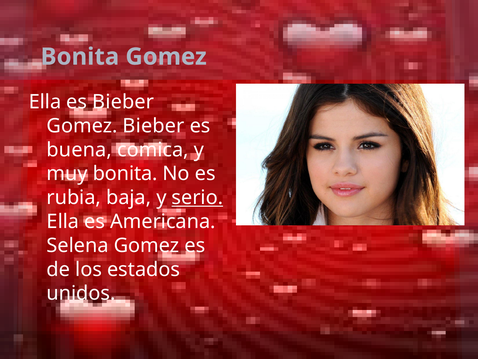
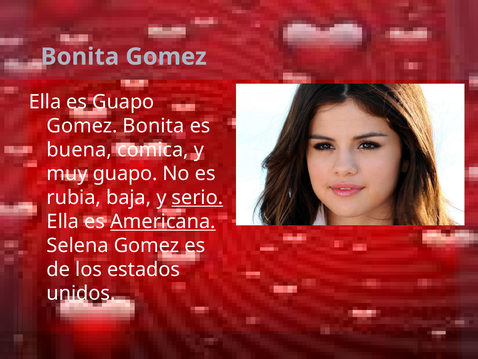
es Bieber: Bieber -> Guapo
Gomez Bieber: Bieber -> Bonita
muy bonita: bonita -> guapo
Americana underline: none -> present
